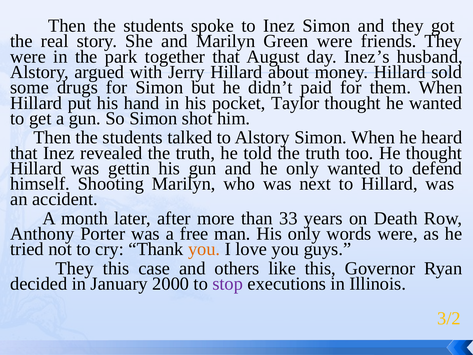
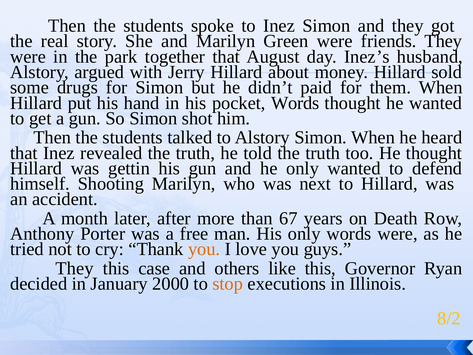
pocket Taylor: Taylor -> Words
33: 33 -> 67
stop colour: purple -> orange
3/2: 3/2 -> 8/2
